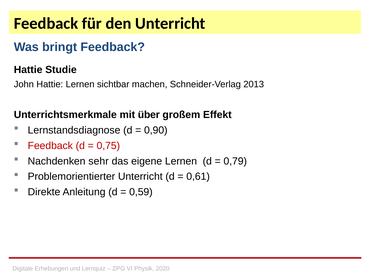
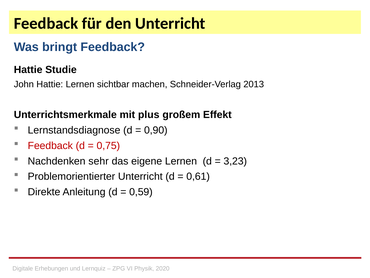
über: über -> plus
0,79: 0,79 -> 3,23
